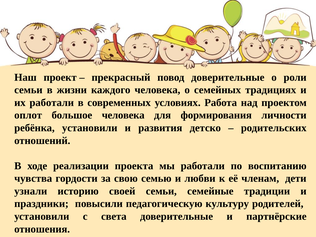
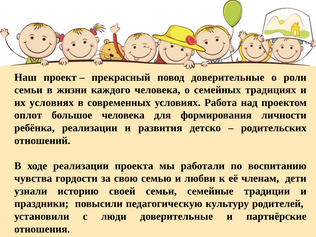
их работали: работали -> условиях
ребёнка установили: установили -> реализации
света: света -> люди
